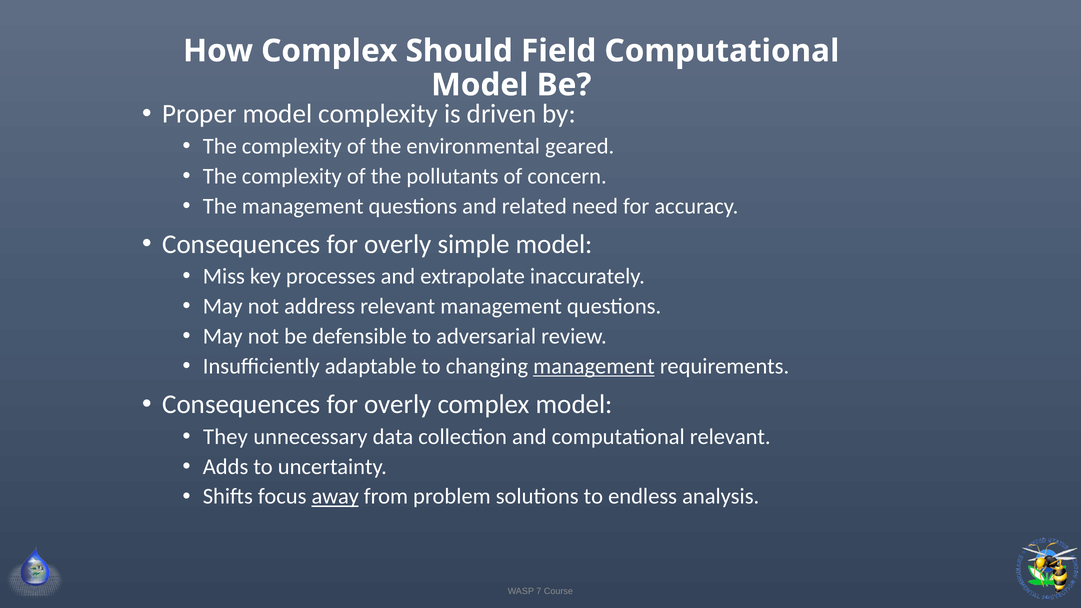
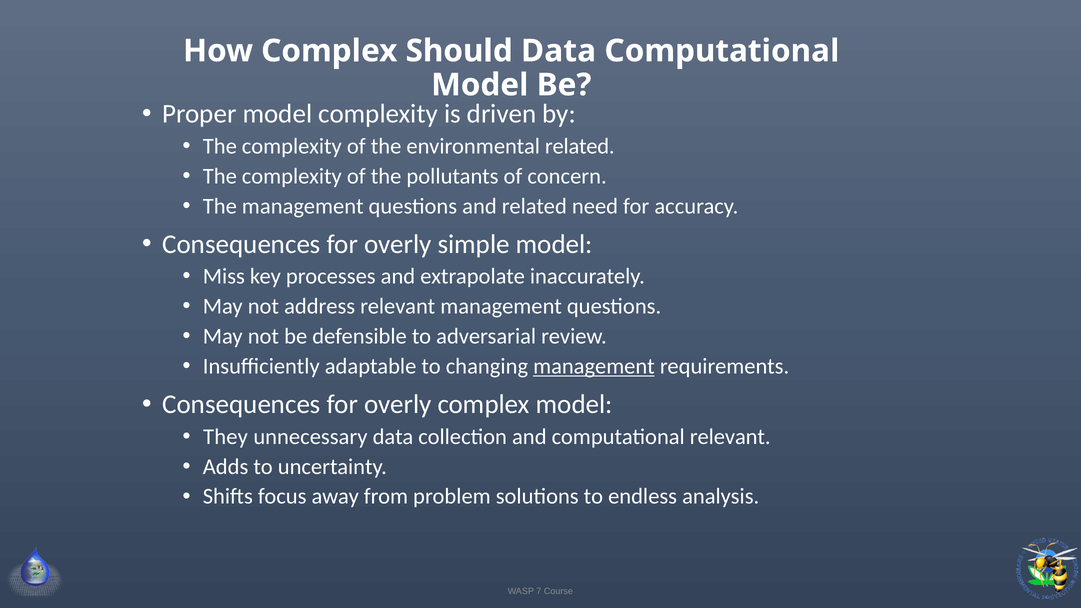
Should Field: Field -> Data
environmental geared: geared -> related
away underline: present -> none
